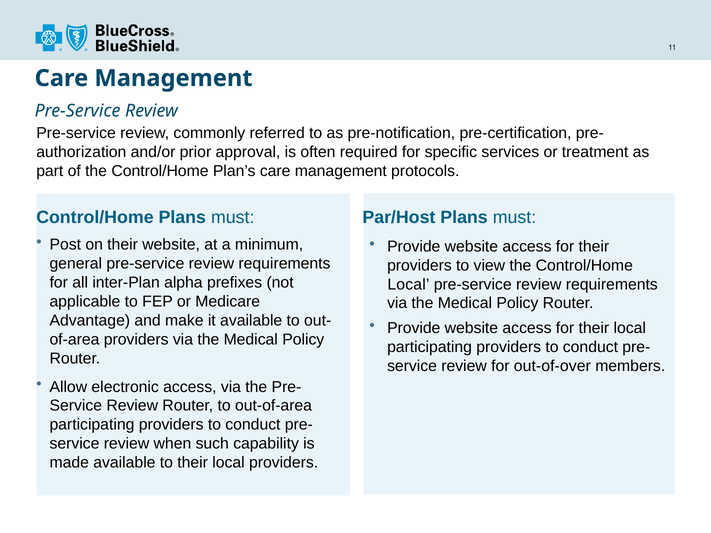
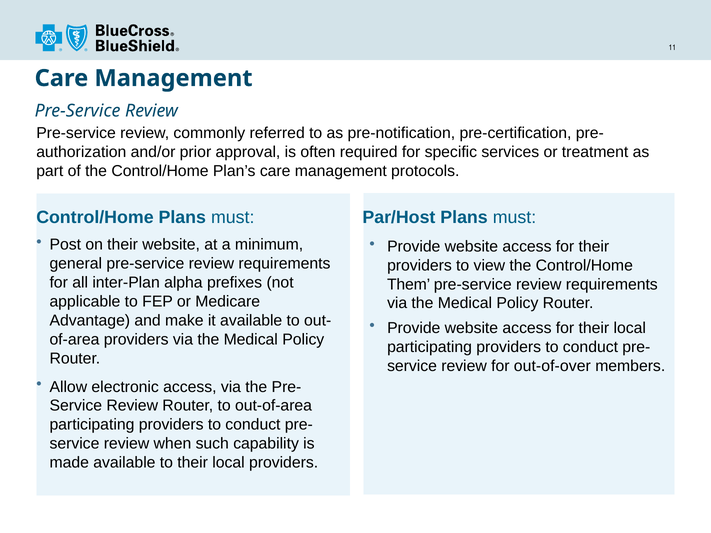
Local at (408, 284): Local -> Them
